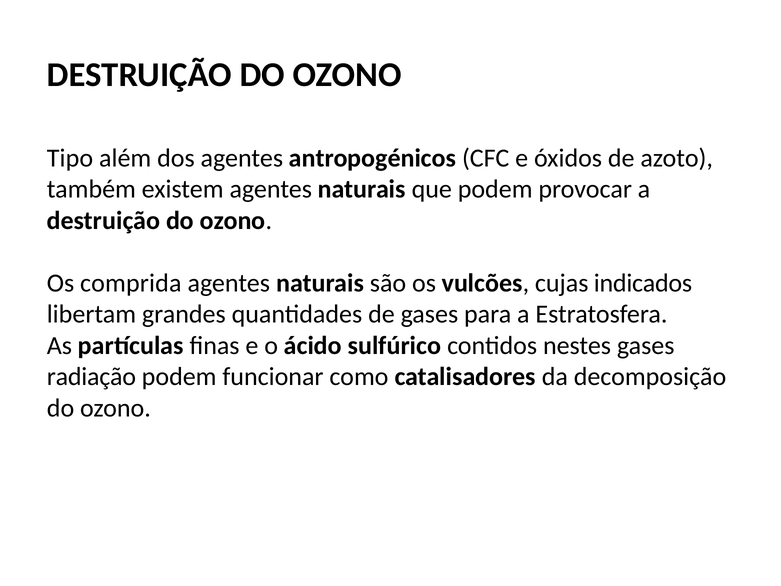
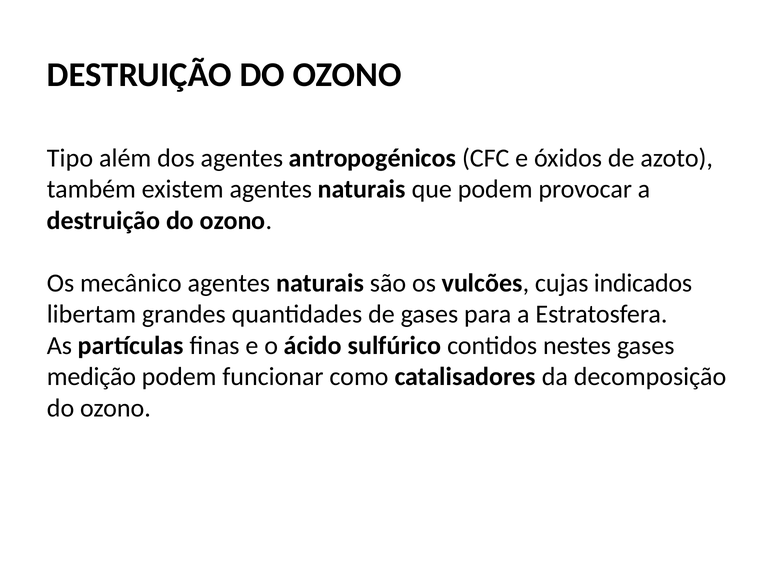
comprida: comprida -> mecânico
radiação: radiação -> medição
